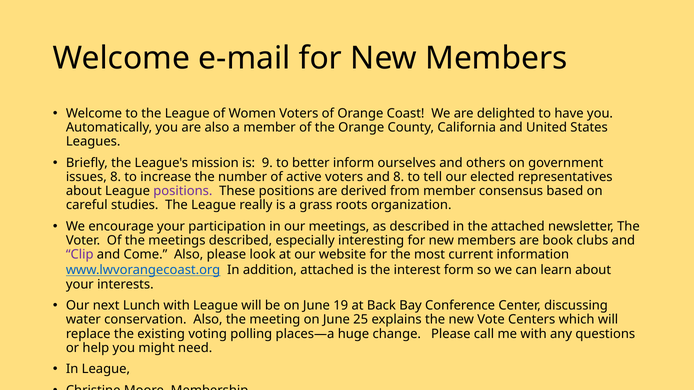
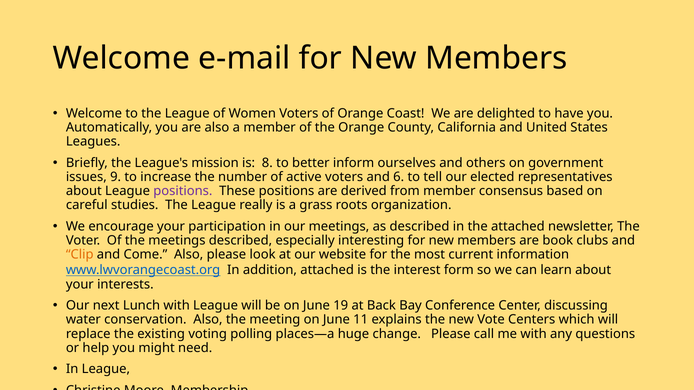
9: 9 -> 8
issues 8: 8 -> 9
and 8: 8 -> 6
Clip colour: purple -> orange
25: 25 -> 11
